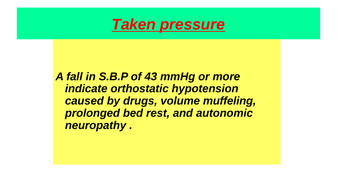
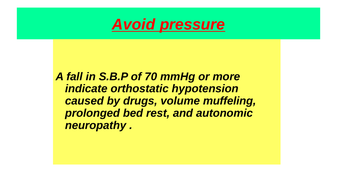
Taken: Taken -> Avoid
43: 43 -> 70
